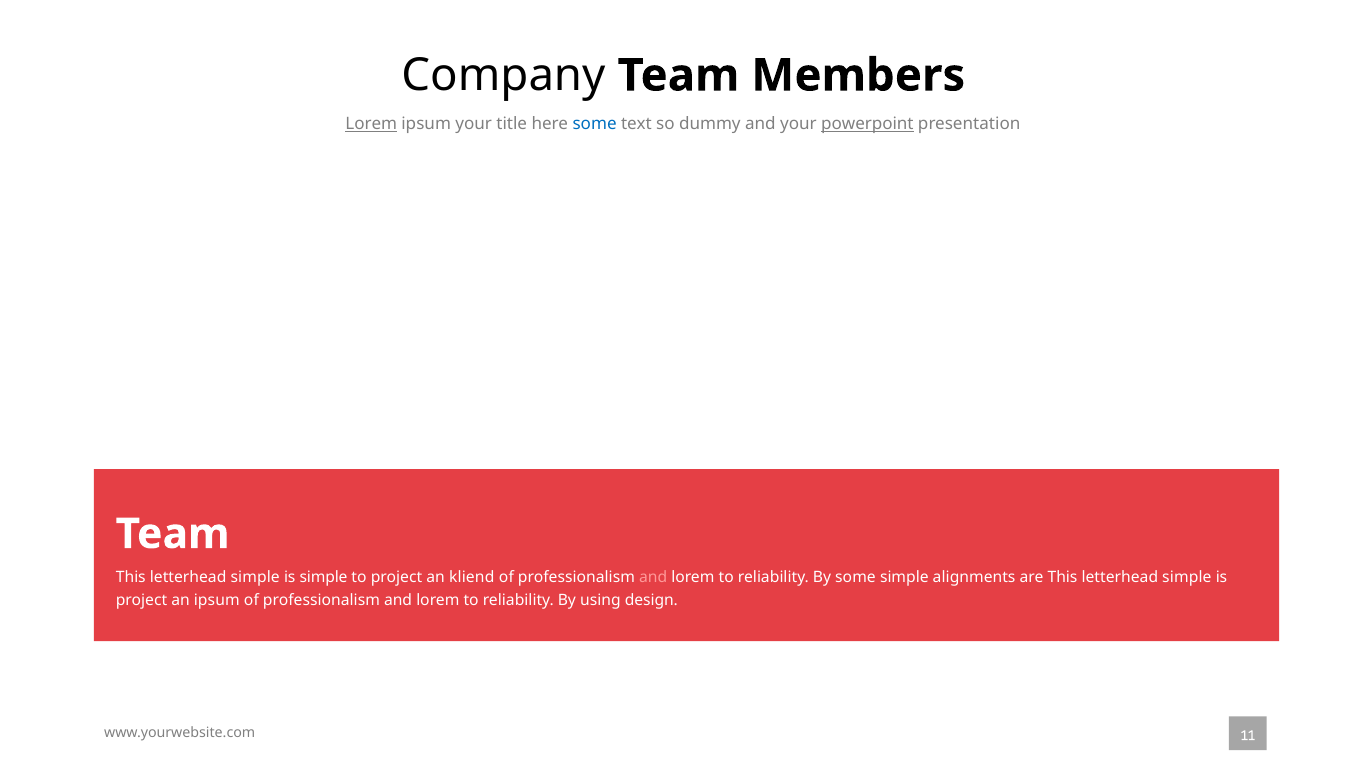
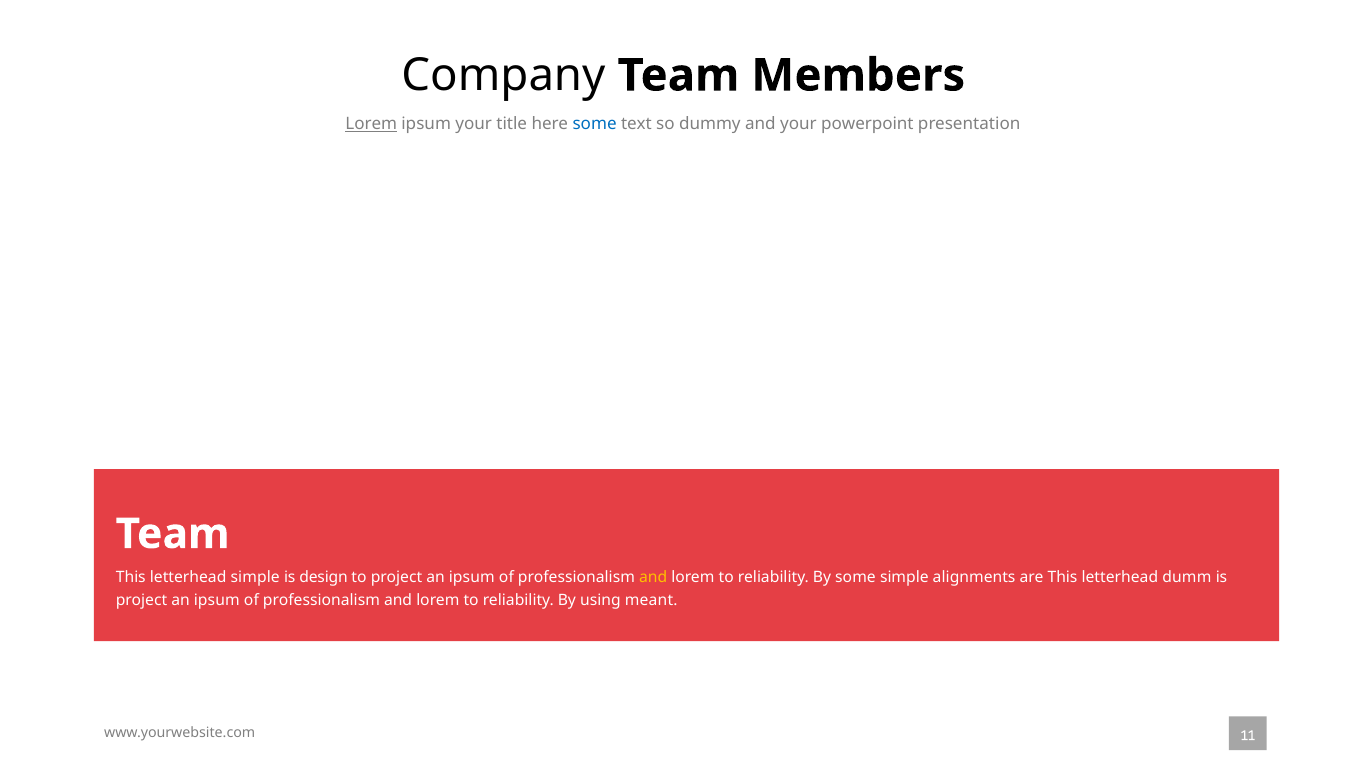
powerpoint underline: present -> none
is simple: simple -> design
to project an kliend: kliend -> ipsum
and at (653, 577) colour: pink -> yellow
are This letterhead simple: simple -> dumm
design: design -> meant
